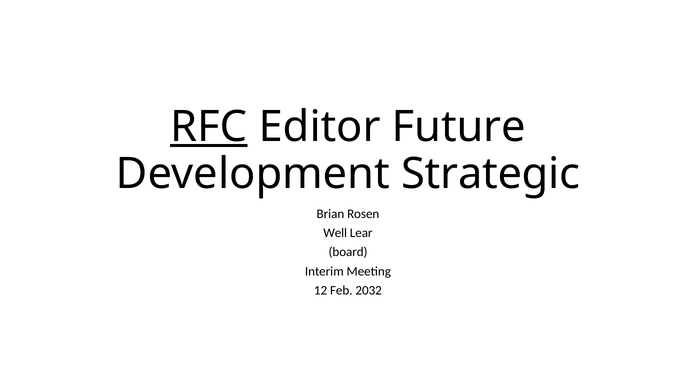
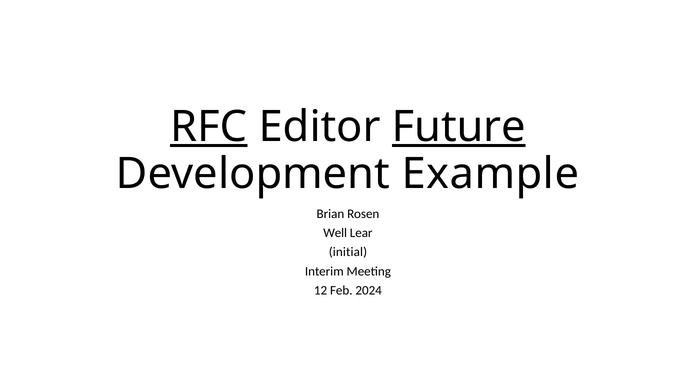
Future underline: none -> present
Strategic: Strategic -> Example
board: board -> initial
2032: 2032 -> 2024
